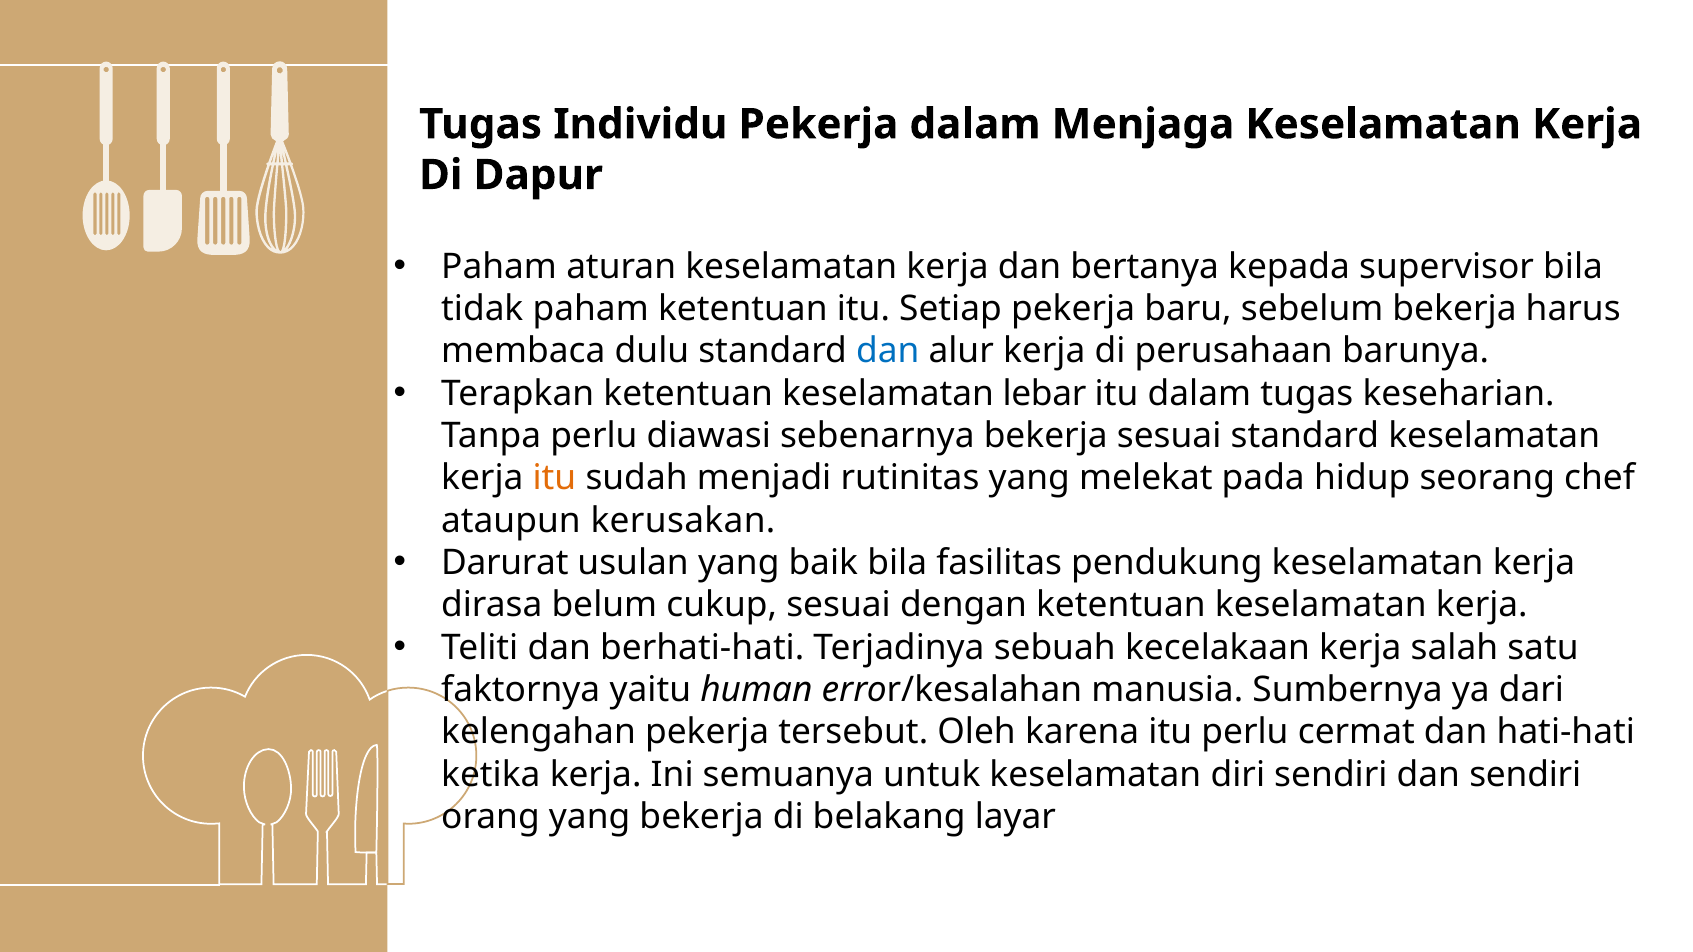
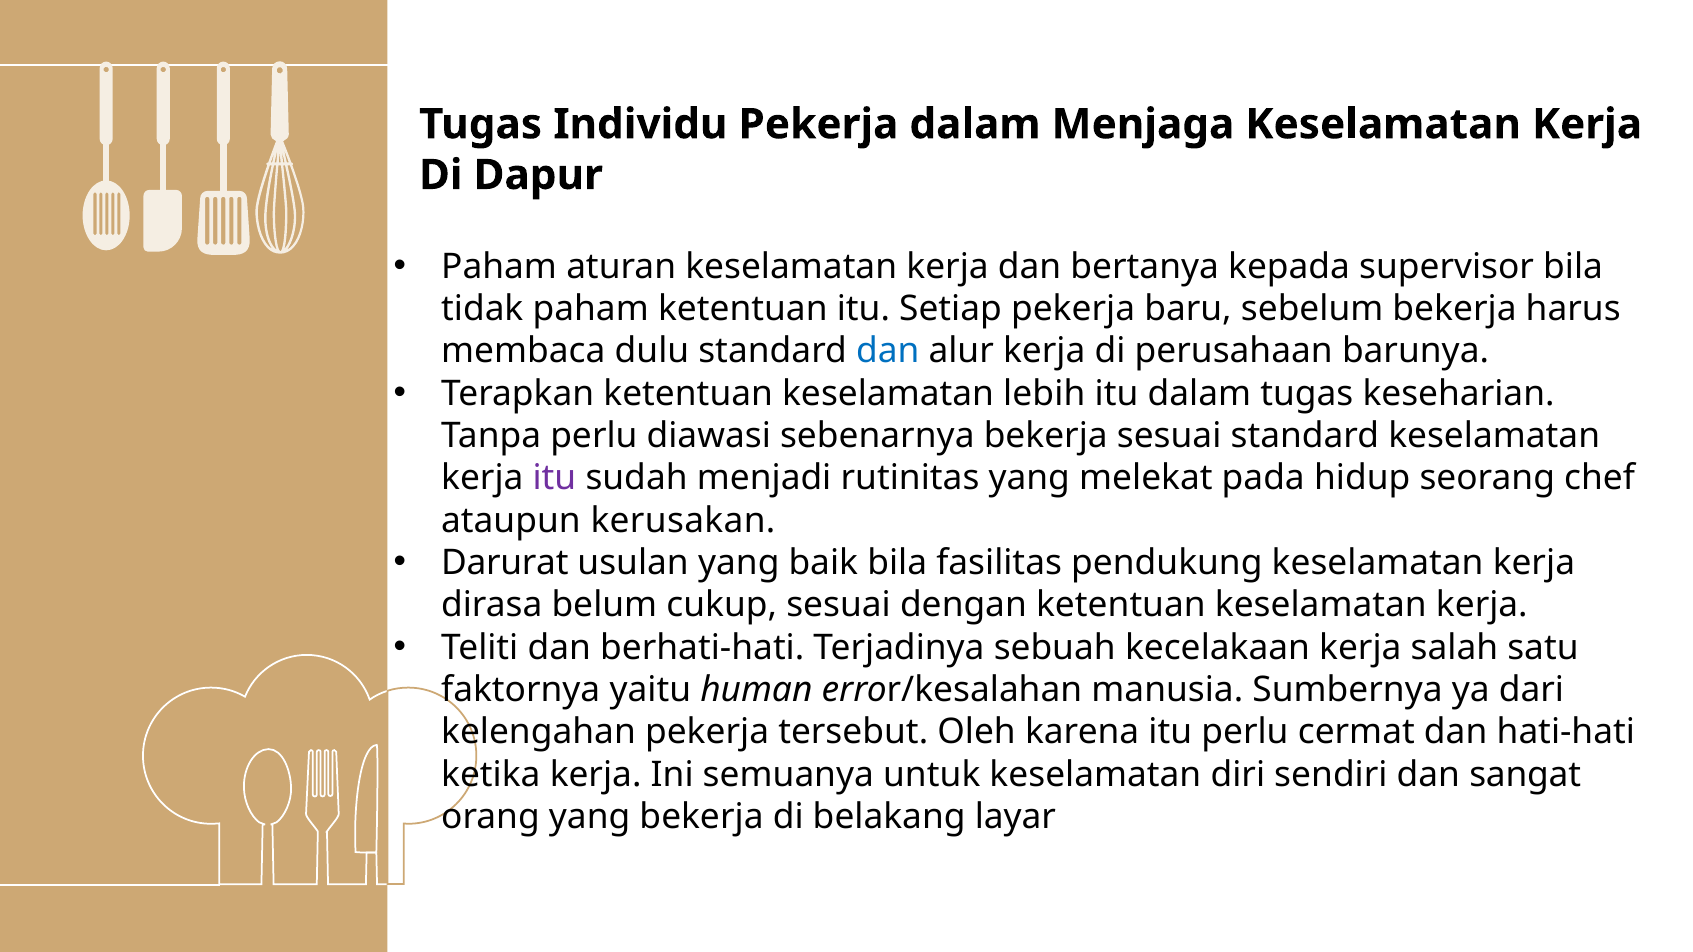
lebar: lebar -> lebih
itu at (554, 478) colour: orange -> purple
dan sendiri: sendiri -> sangat
